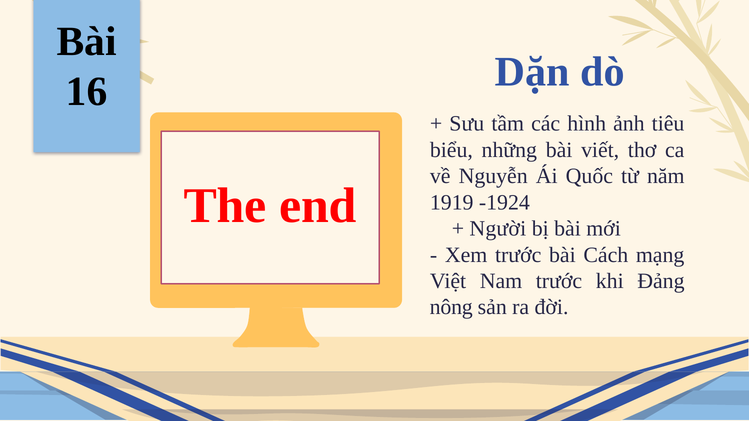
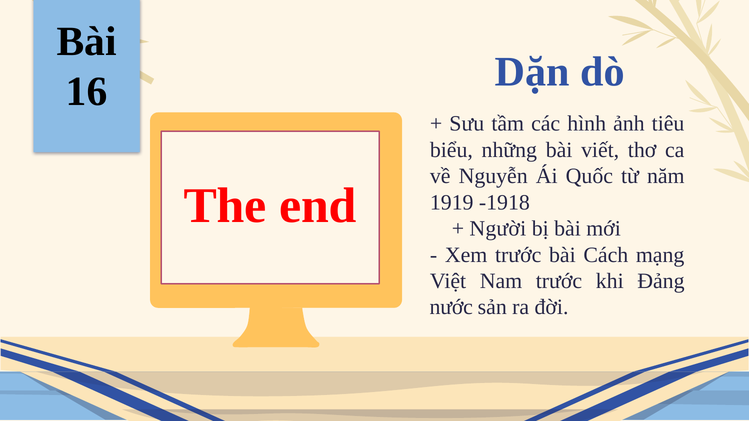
-1924: -1924 -> -1918
nông: nông -> nước
